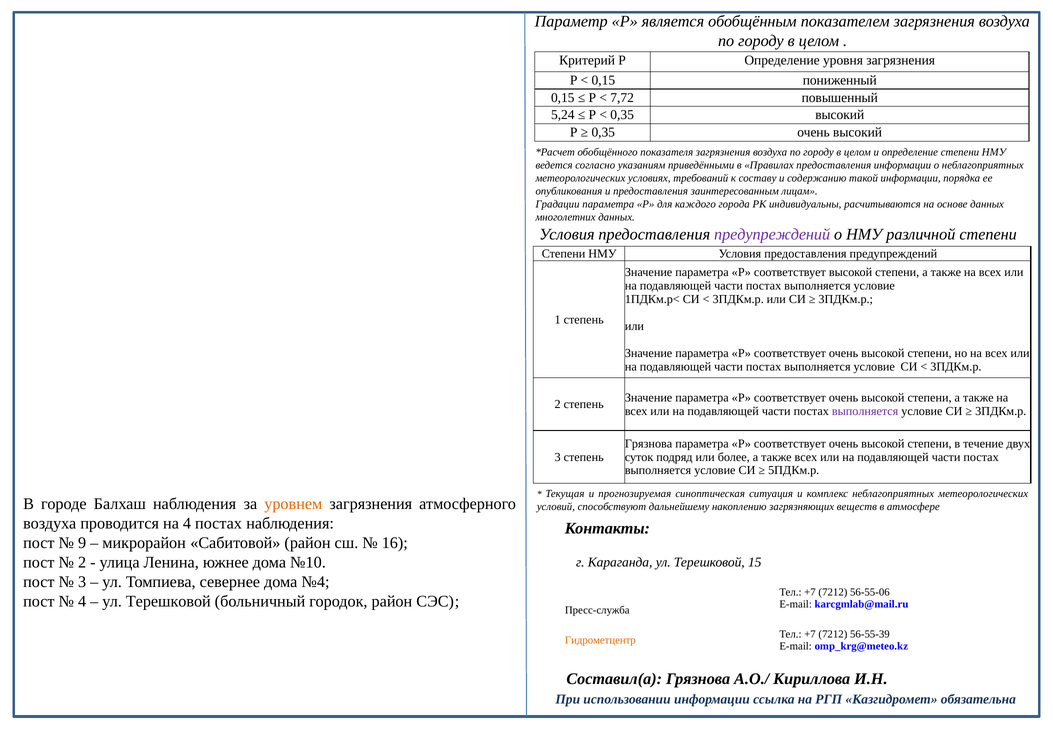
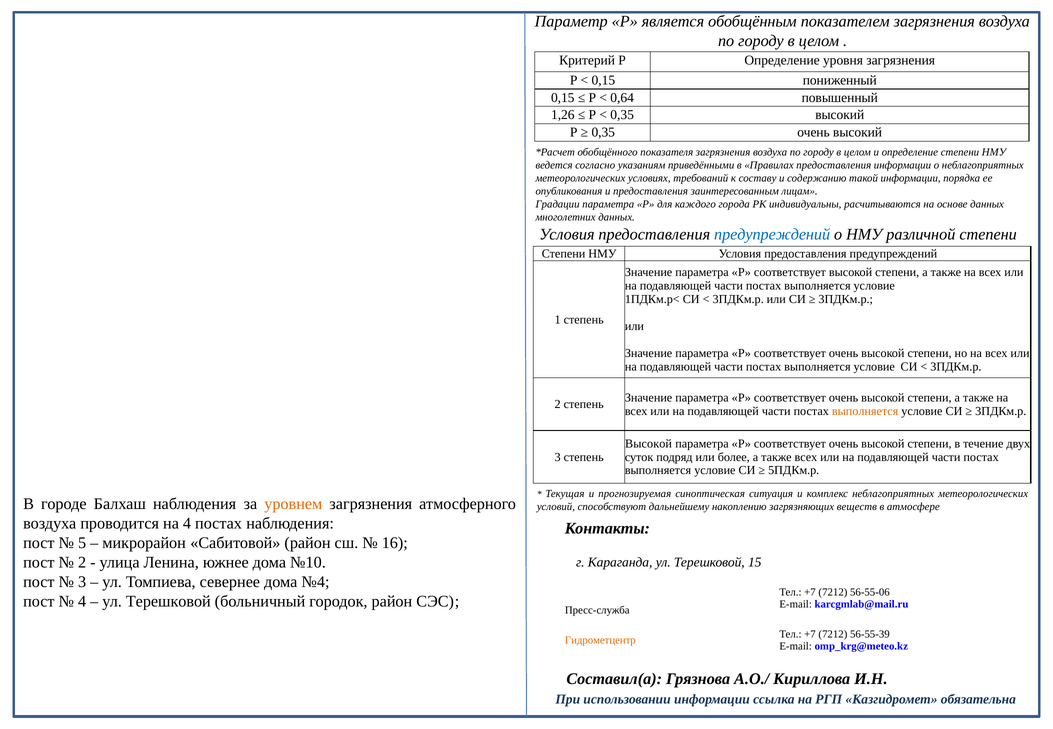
7,72: 7,72 -> 0,64
5,24: 5,24 -> 1,26
предупреждений at (772, 235) colour: purple -> blue
выполняется at (865, 411) colour: purple -> orange
Грязнова at (649, 444): Грязнова -> Высокой
9: 9 -> 5
